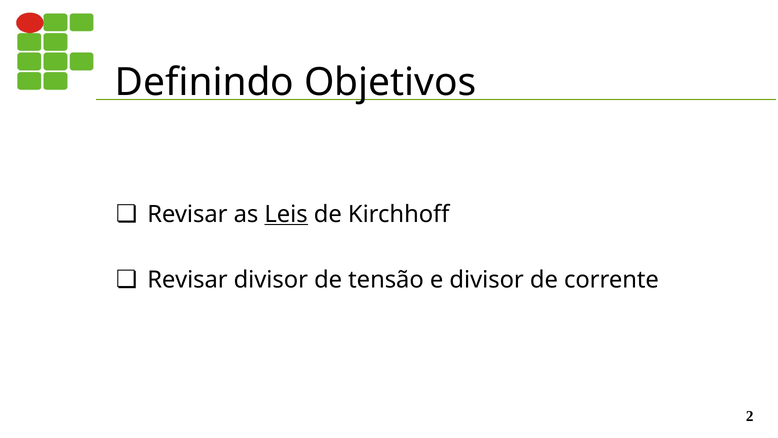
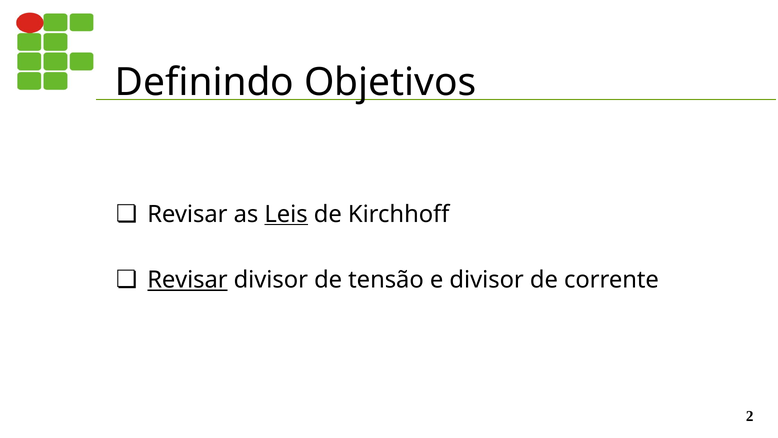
Revisar at (187, 280) underline: none -> present
